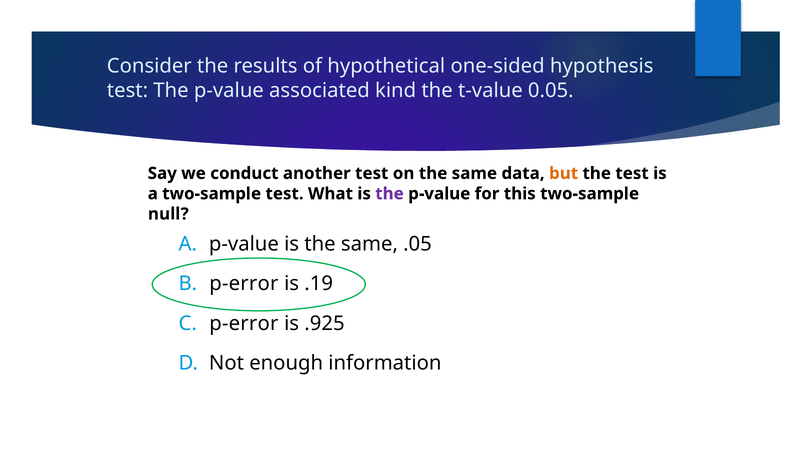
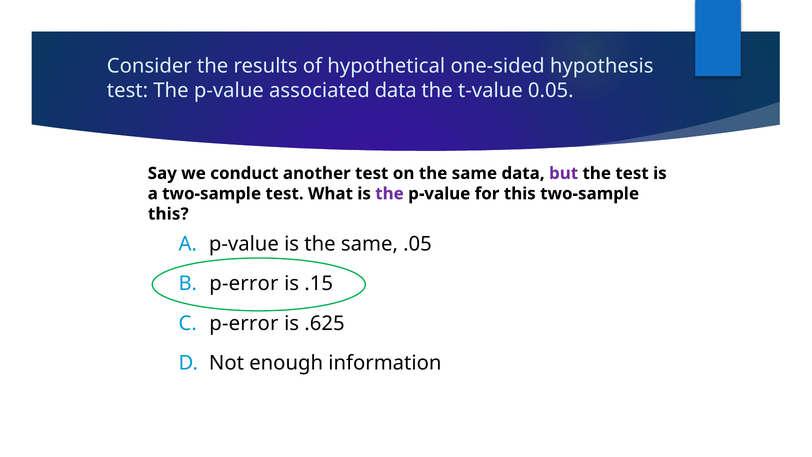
associated kind: kind -> data
but colour: orange -> purple
null at (168, 214): null -> this
.19: .19 -> .15
.925: .925 -> .625
